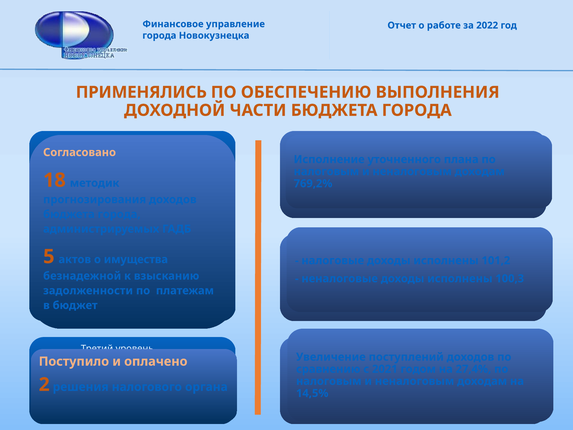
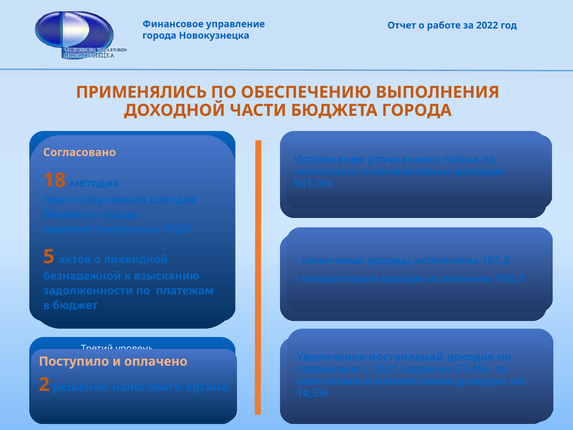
769,2%: 769,2% -> 501,0%
имущества: имущества -> ликвидной
